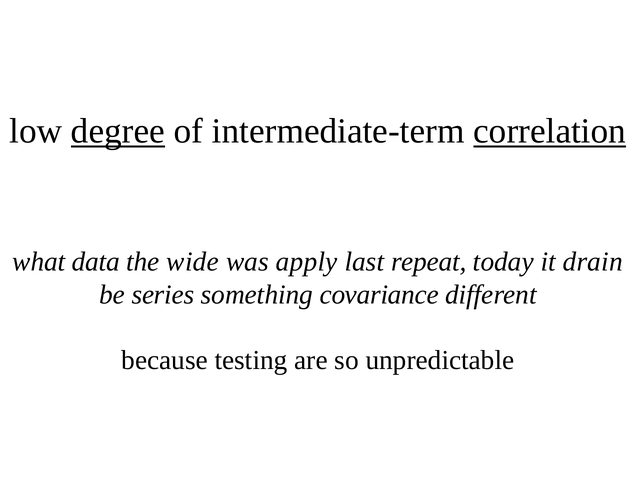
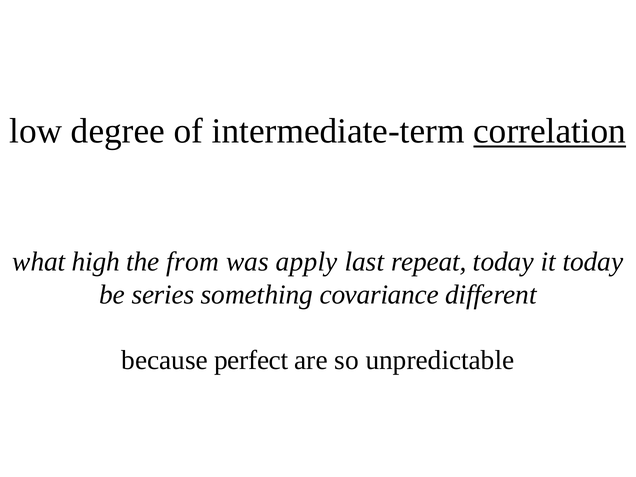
degree underline: present -> none
data: data -> high
wide: wide -> from
it drain: drain -> today
testing: testing -> perfect
